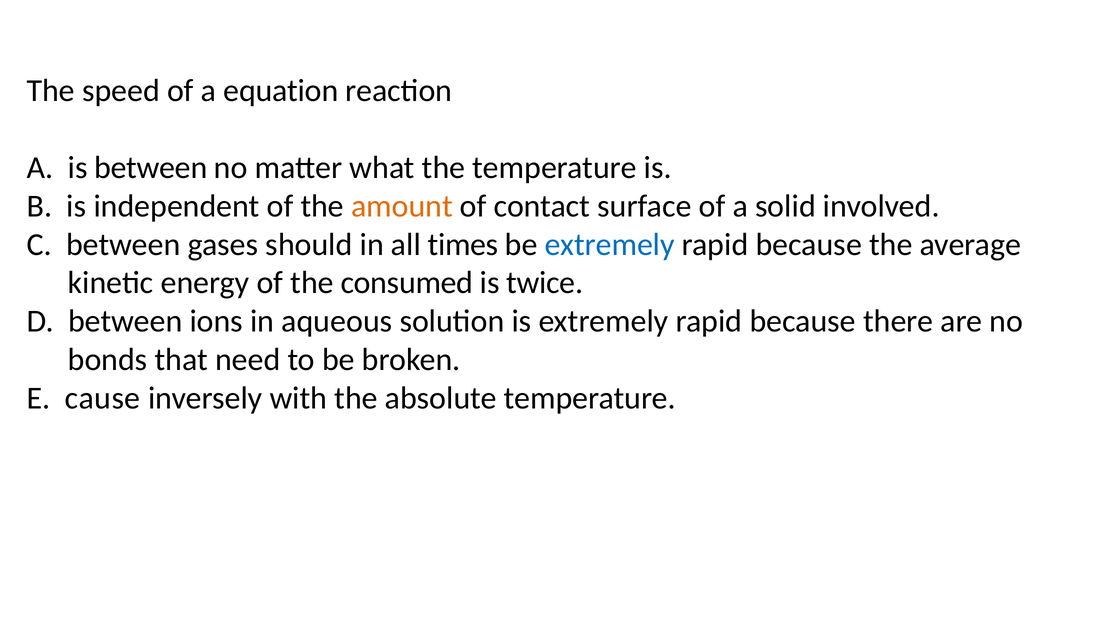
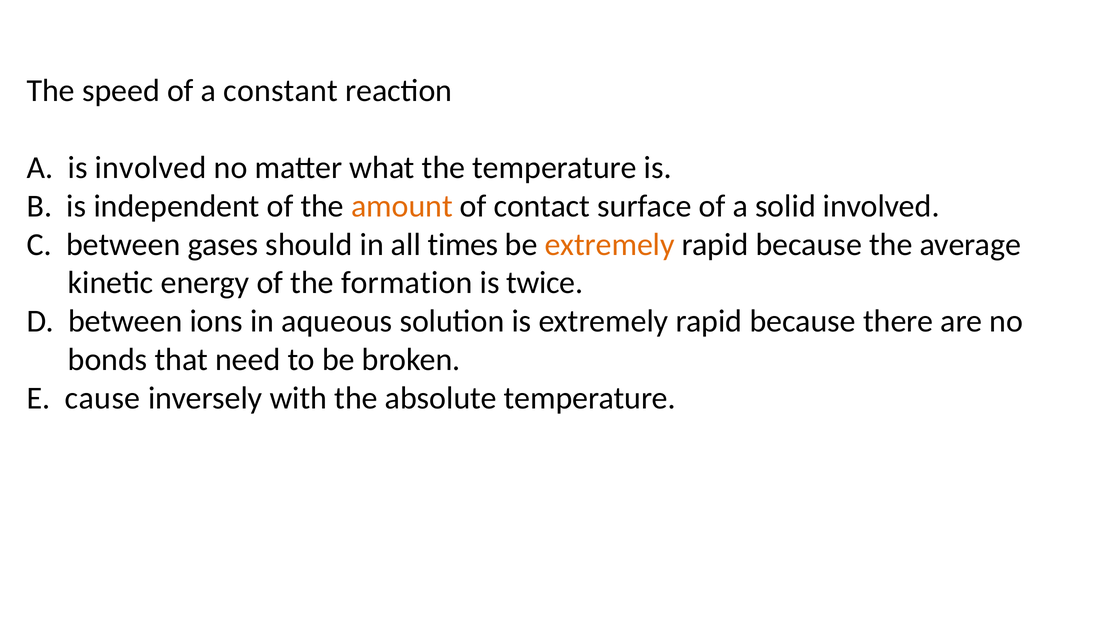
equation: equation -> constant
is between: between -> involved
extremely at (610, 245) colour: blue -> orange
consumed: consumed -> formation
